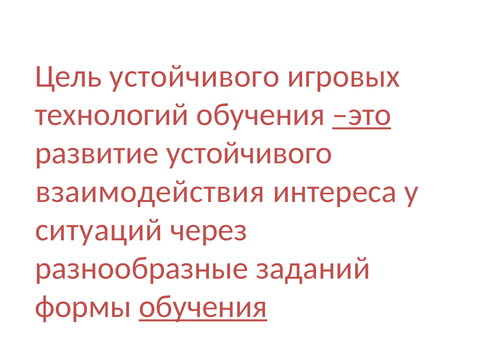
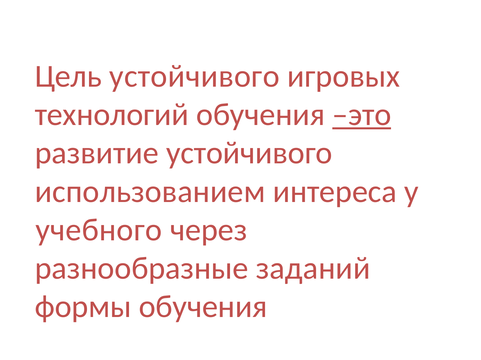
взаимодействия: взаимодействия -> использованием
ситуаций: ситуаций -> учебного
обучения at (203, 307) underline: present -> none
